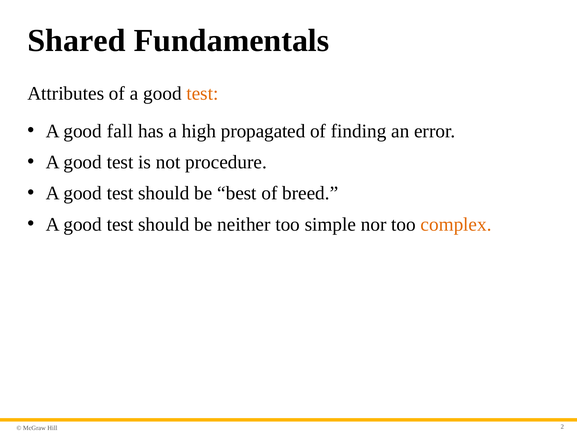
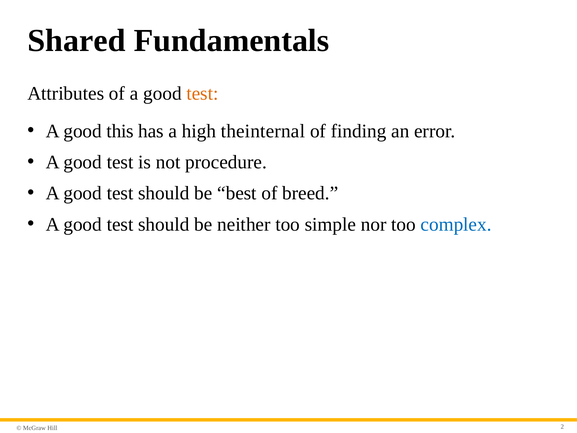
fall: fall -> this
propagated: propagated -> theinternal
complex colour: orange -> blue
